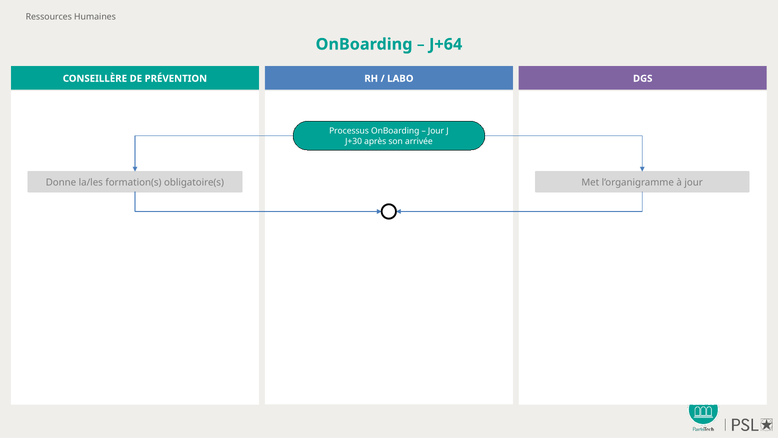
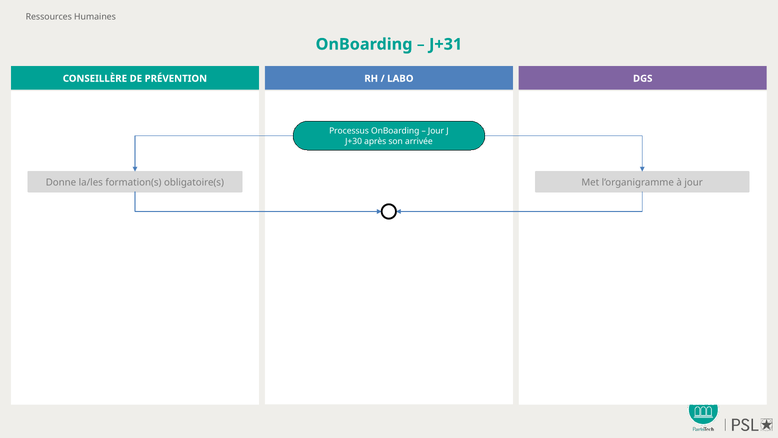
J+64: J+64 -> J+31
